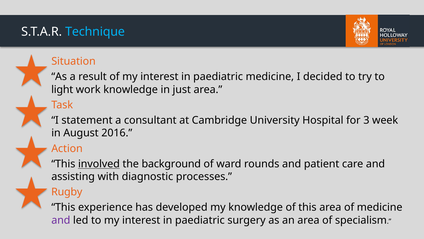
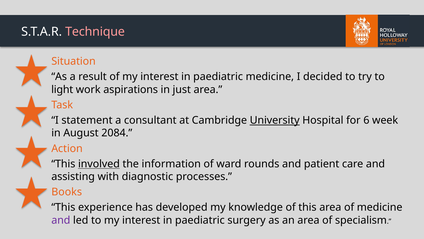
Technique colour: light blue -> pink
work knowledge: knowledge -> aspirations
University underline: none -> present
3: 3 -> 6
2016: 2016 -> 2084
background: background -> information
Rugby: Rugby -> Books
